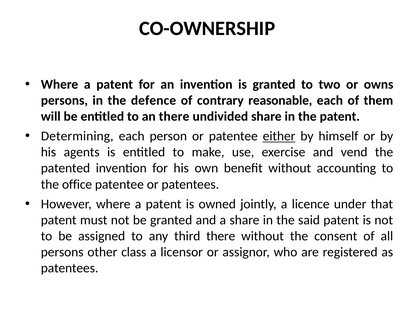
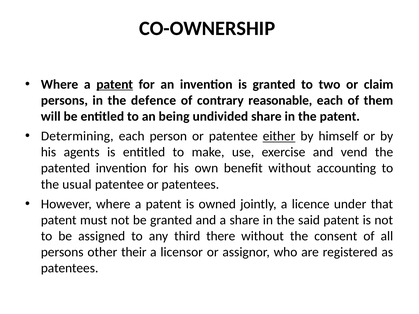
patent at (115, 84) underline: none -> present
owns: owns -> claim
an there: there -> being
office: office -> usual
class: class -> their
